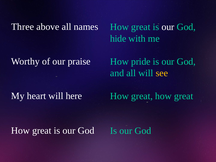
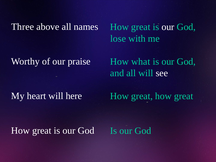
hide: hide -> lose
pride: pride -> what
see colour: yellow -> white
